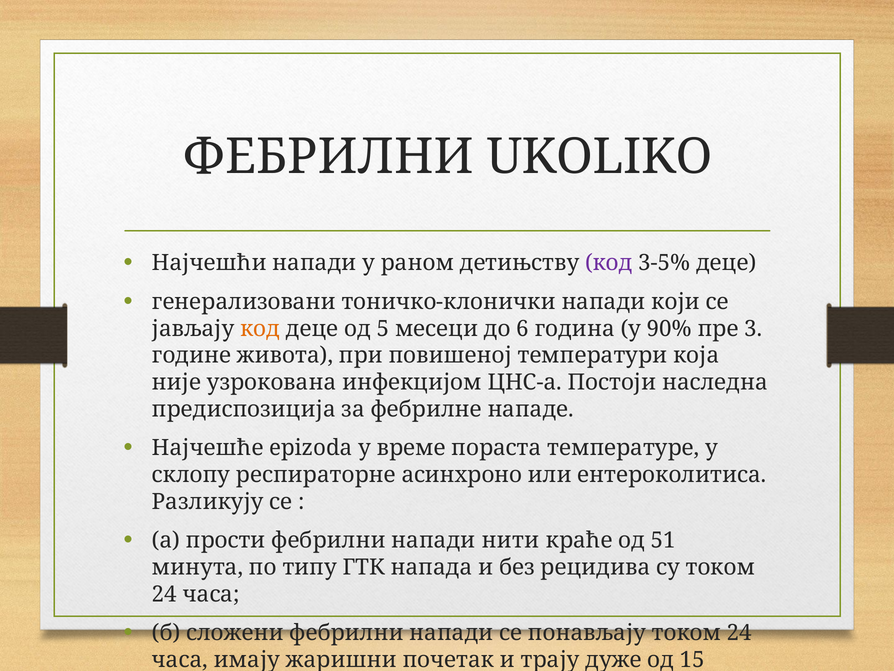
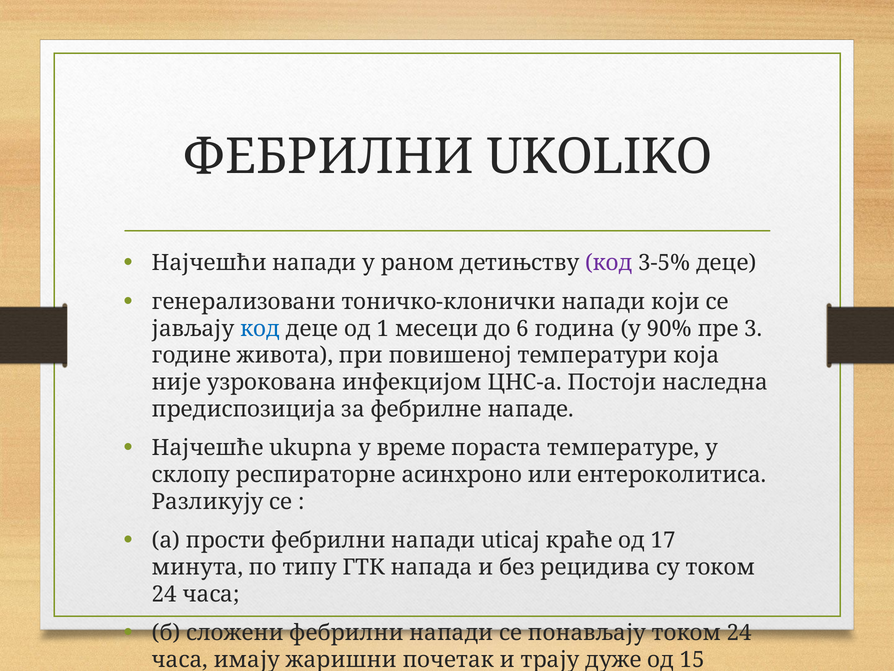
код at (260, 328) colour: orange -> blue
5: 5 -> 1
epizoda: epizoda -> ukupna
нити: нити -> uticaj
51: 51 -> 17
